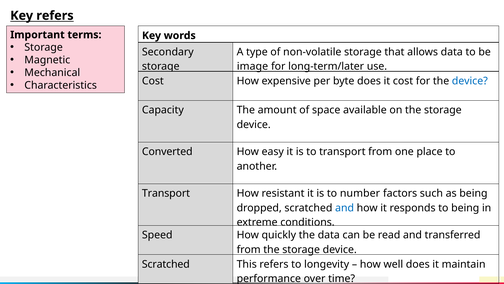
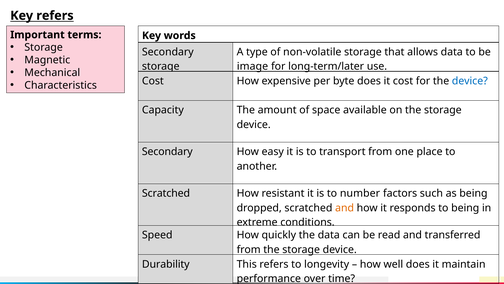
Converted at (167, 152): Converted -> Secondary
Transport at (166, 193): Transport -> Scratched
and at (345, 208) colour: blue -> orange
Scratched at (166, 264): Scratched -> Durability
